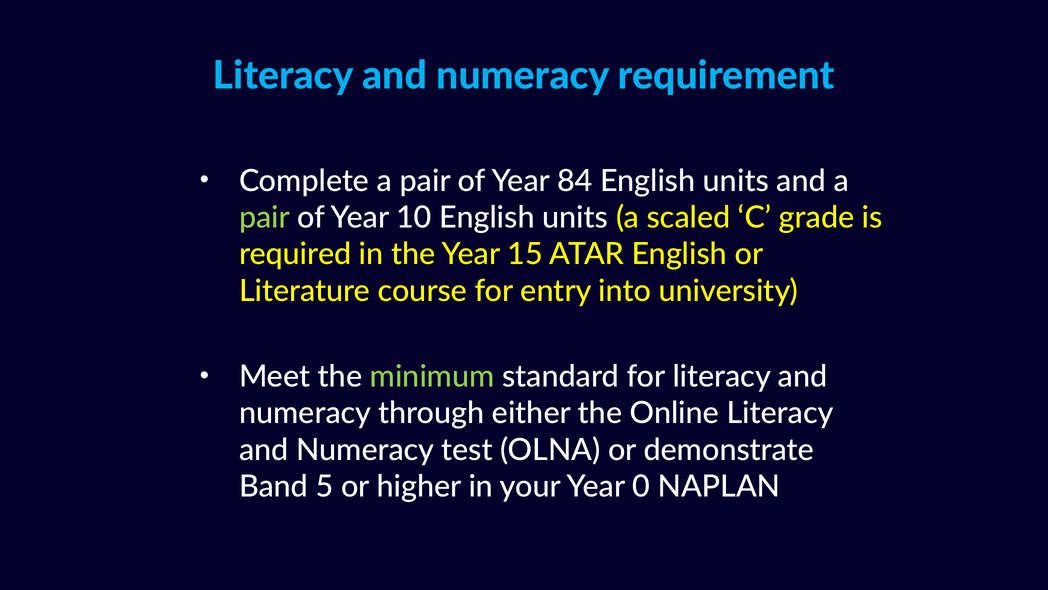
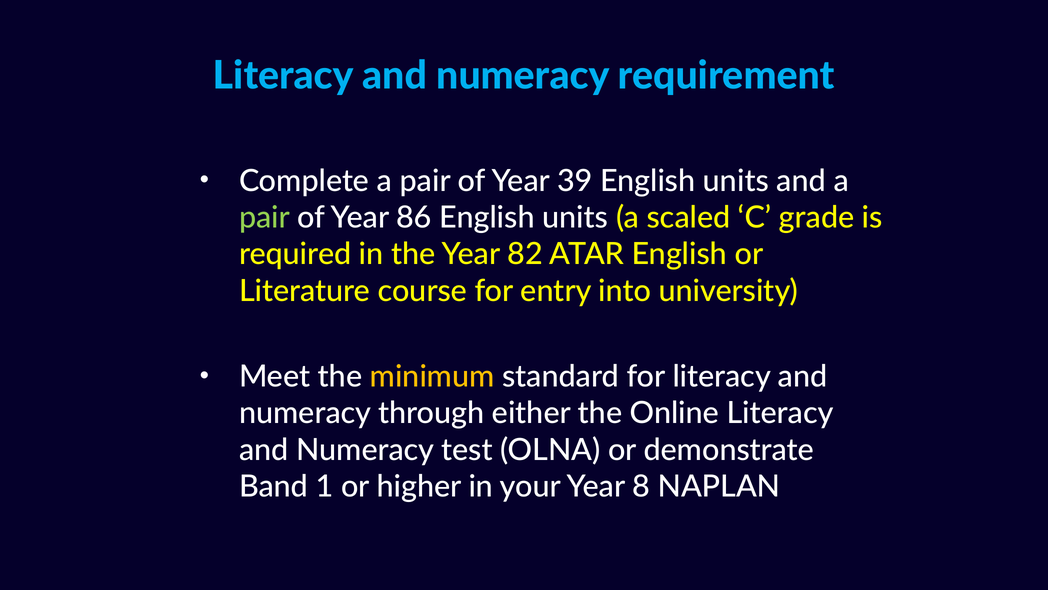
84: 84 -> 39
10: 10 -> 86
15: 15 -> 82
minimum colour: light green -> yellow
5: 5 -> 1
0: 0 -> 8
